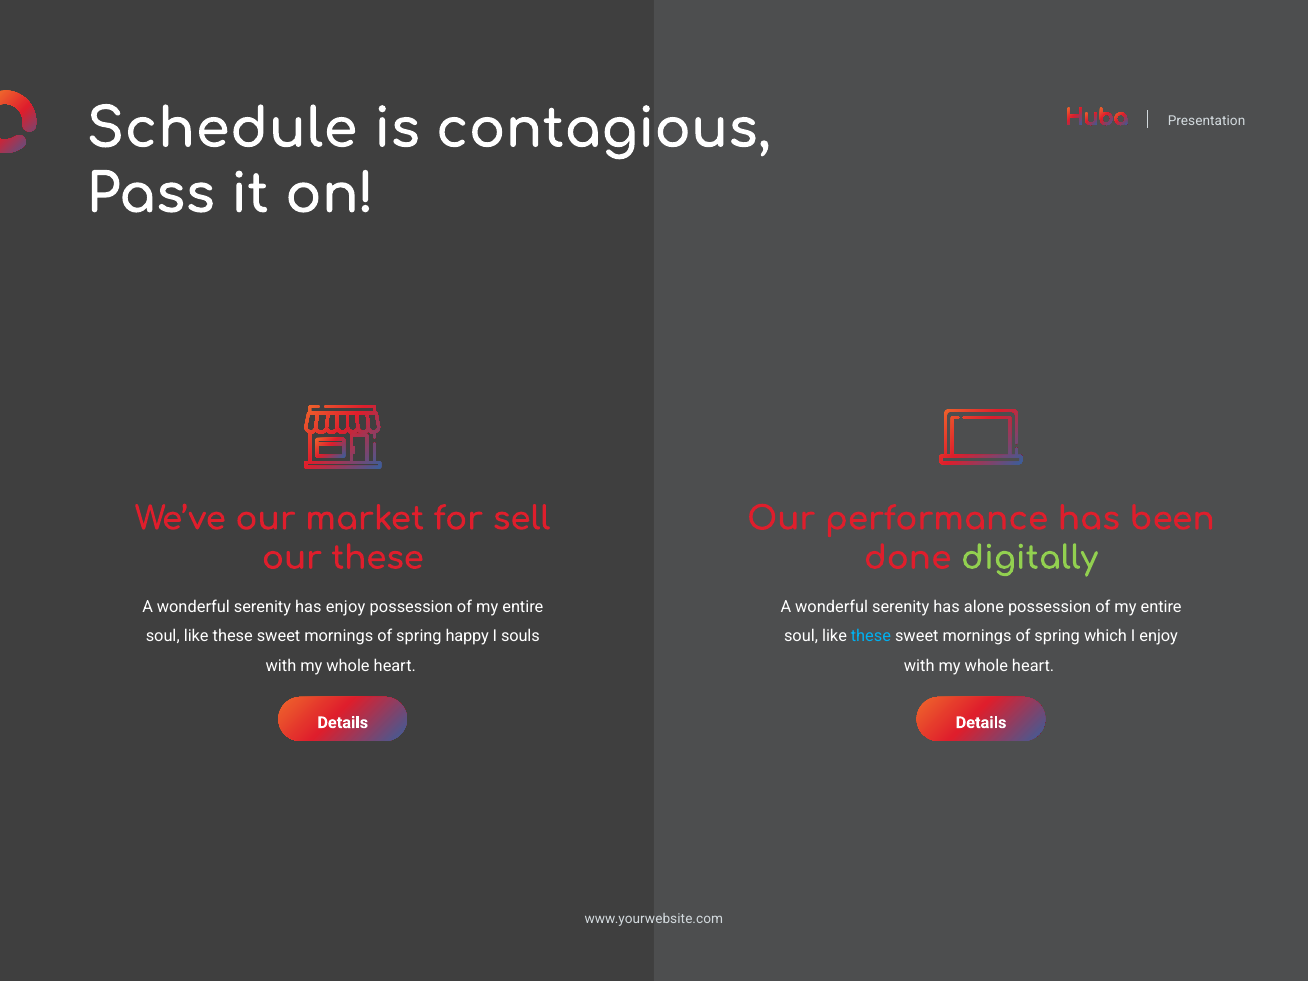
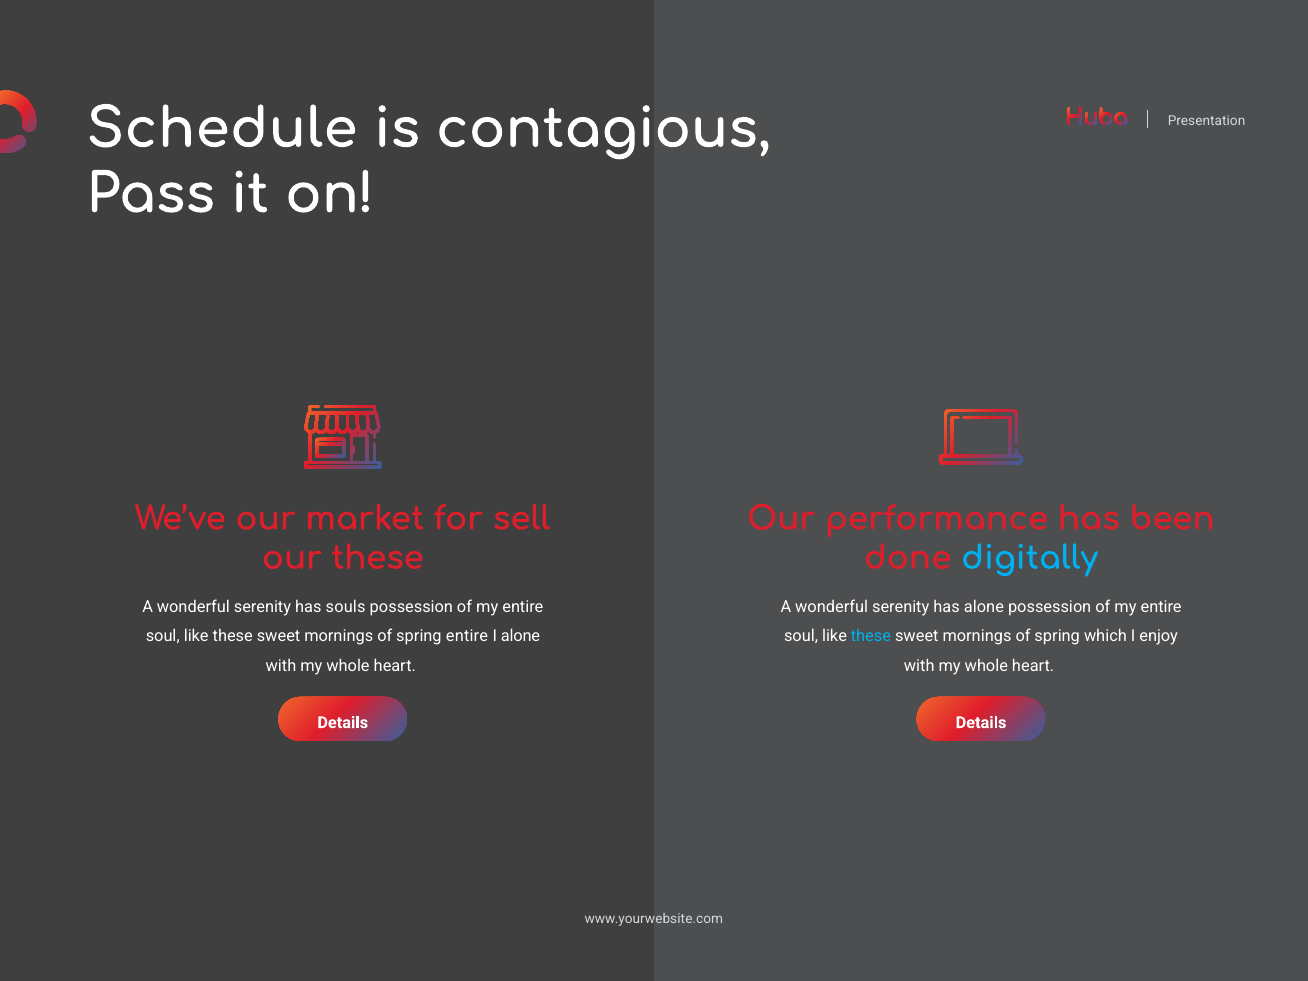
digitally colour: light green -> light blue
has enjoy: enjoy -> souls
happy at (467, 636): happy -> entire
I souls: souls -> alone
